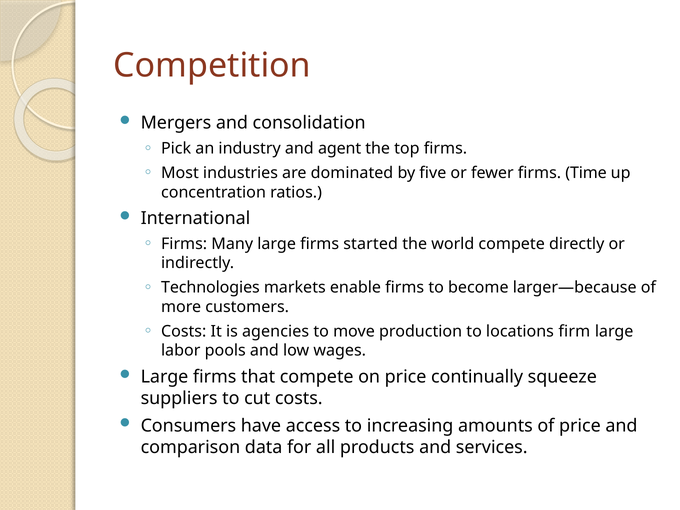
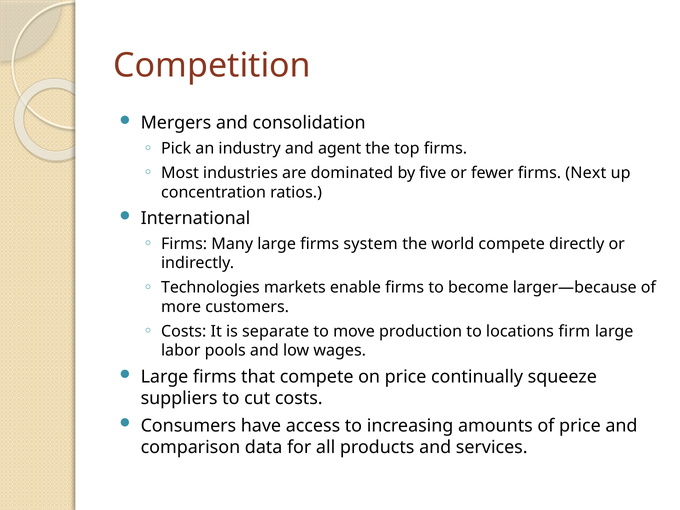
Time: Time -> Next
started: started -> system
agencies: agencies -> separate
